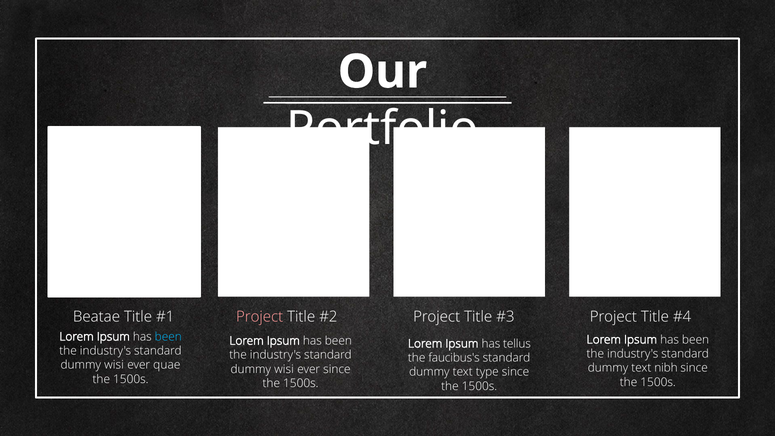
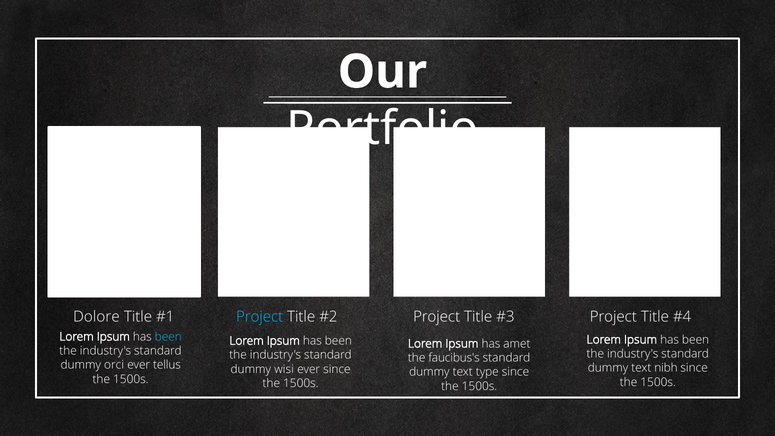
Project at (260, 317) colour: pink -> light blue
Beatae: Beatae -> Dolore
tellus: tellus -> amet
wisi at (114, 365): wisi -> orci
quae: quae -> tellus
